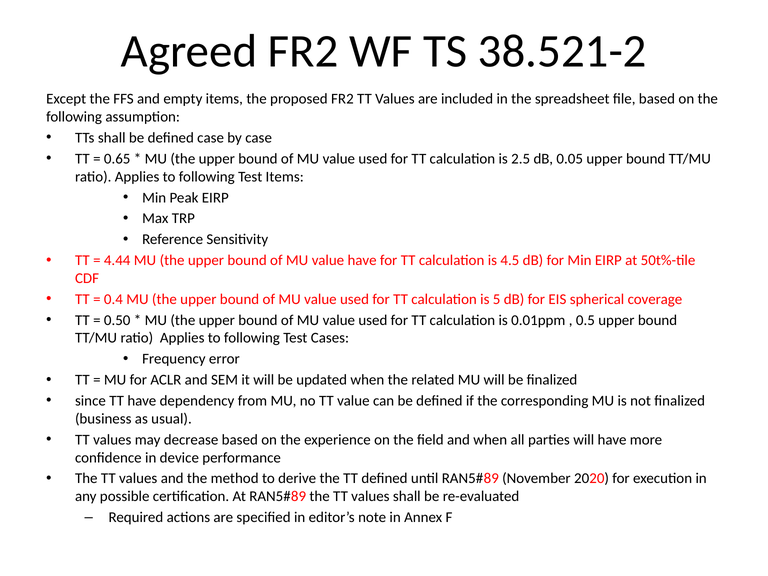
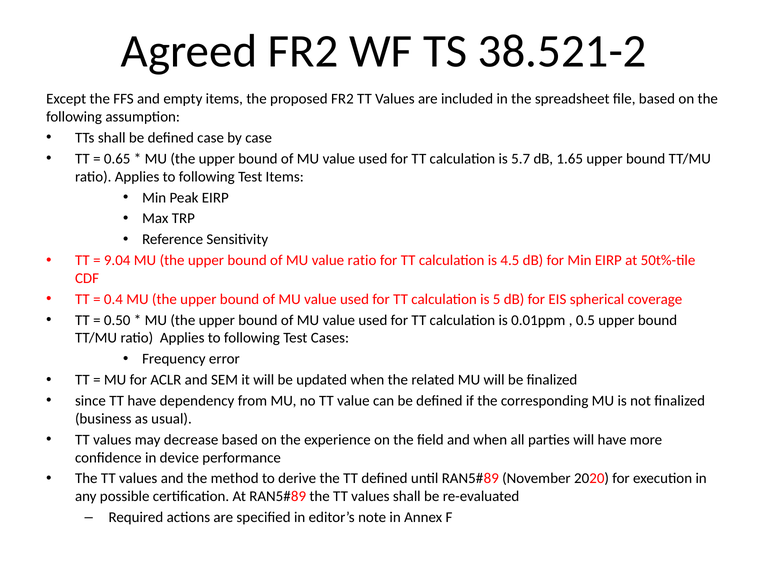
2.5: 2.5 -> 5.7
0.05: 0.05 -> 1.65
4.44: 4.44 -> 9.04
value have: have -> ratio
